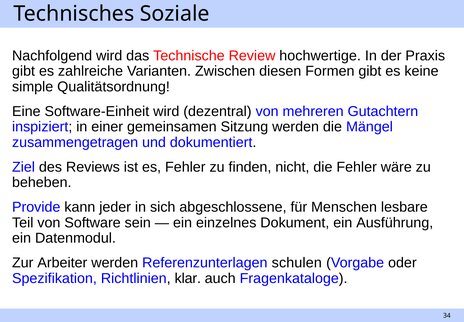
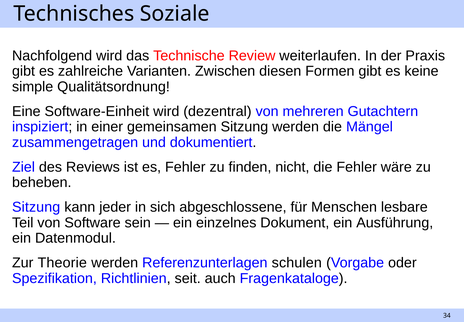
hochwertige: hochwertige -> weiterlaufen
Provide at (36, 207): Provide -> Sitzung
Arbeiter: Arbeiter -> Theorie
klar: klar -> seit
